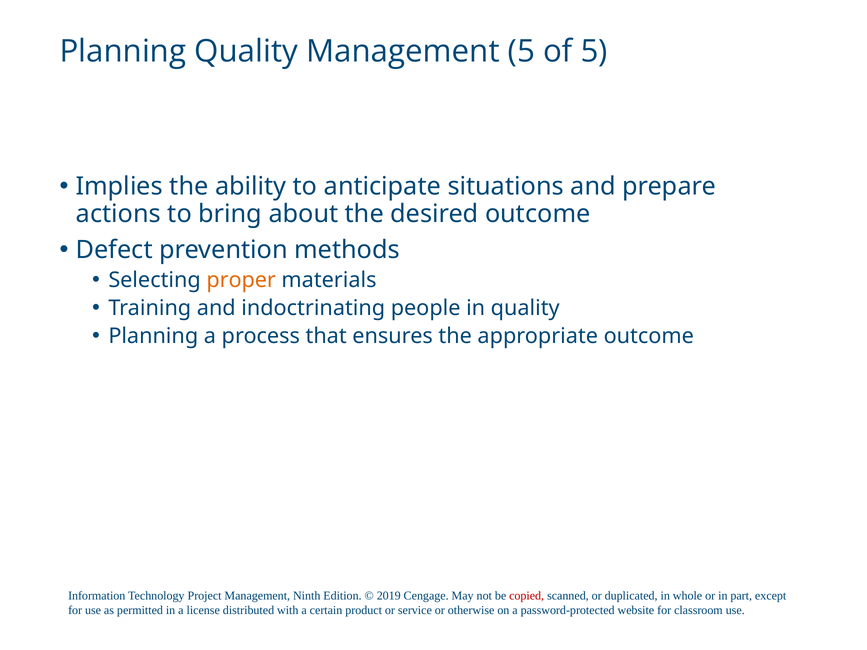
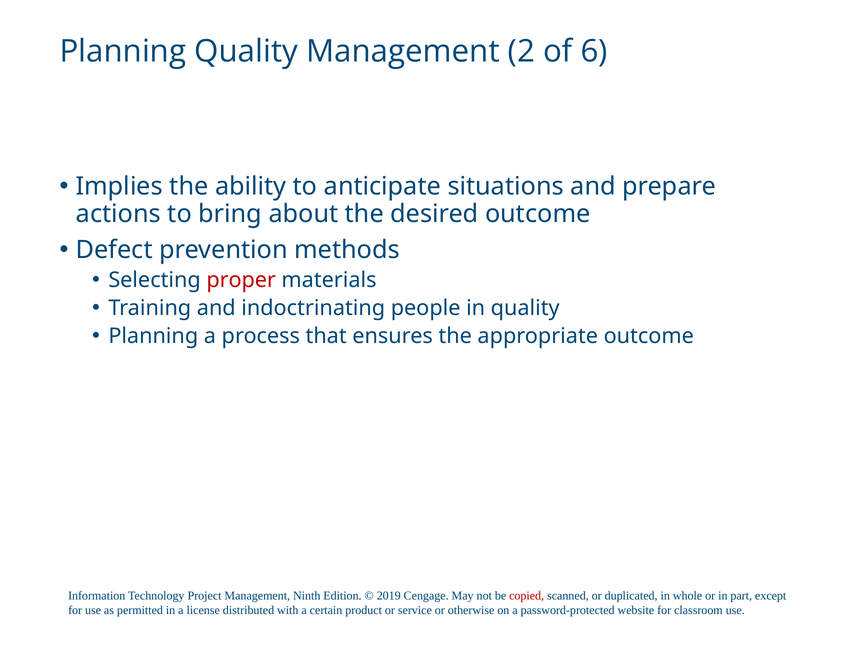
Management 5: 5 -> 2
of 5: 5 -> 6
proper colour: orange -> red
